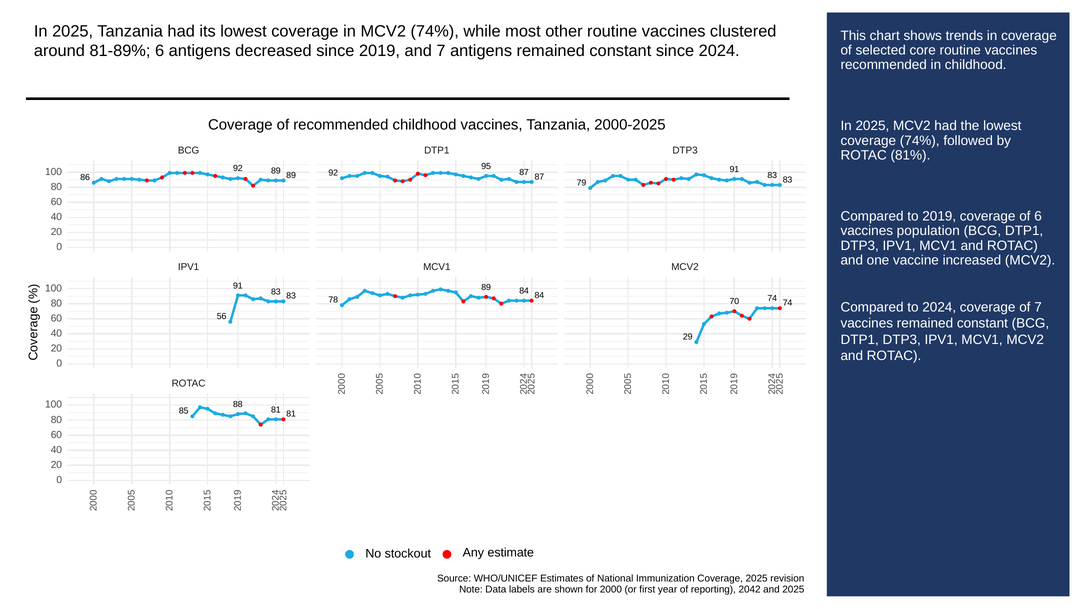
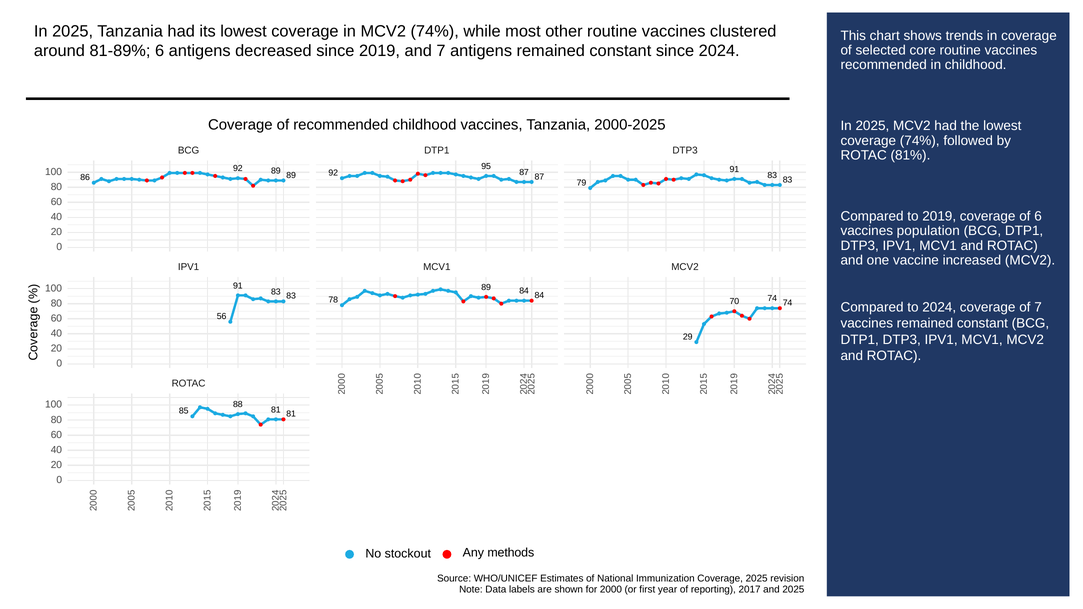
estimate: estimate -> methods
2042: 2042 -> 2017
